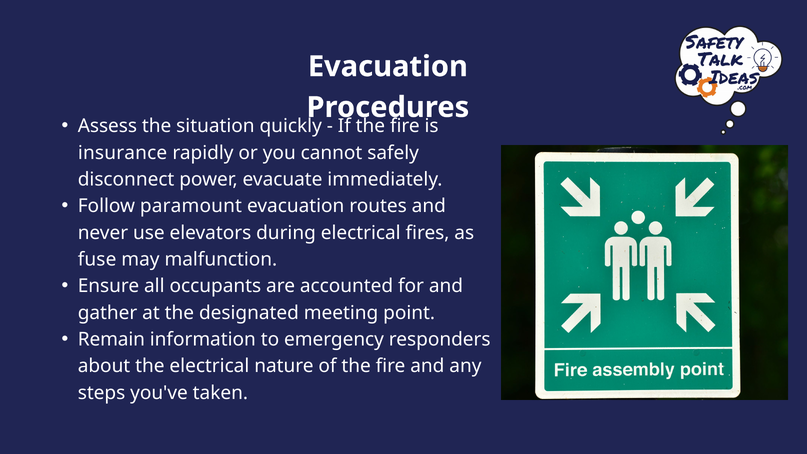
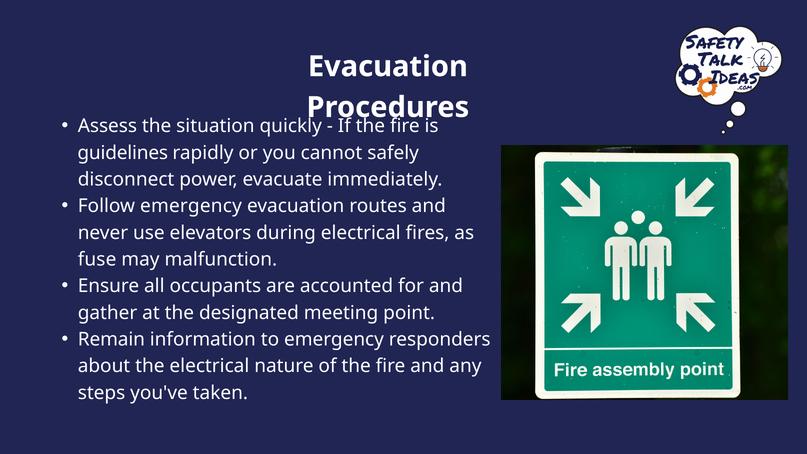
insurance: insurance -> guidelines
Follow paramount: paramount -> emergency
